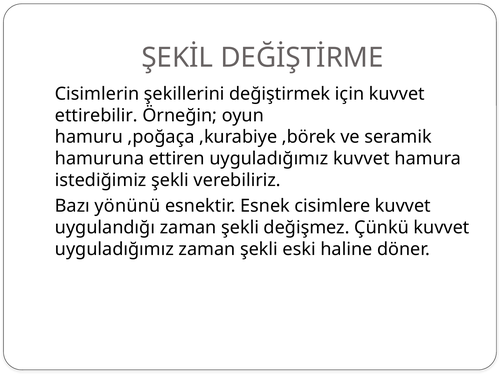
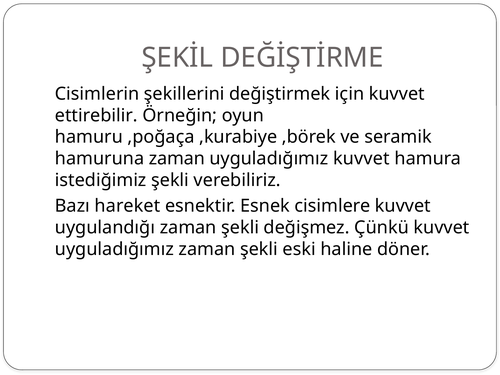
hamuruna ettiren: ettiren -> zaman
yönünü: yönünü -> hareket
